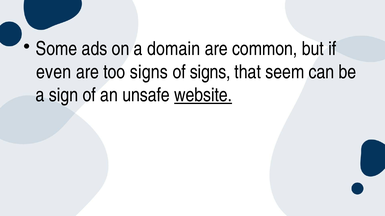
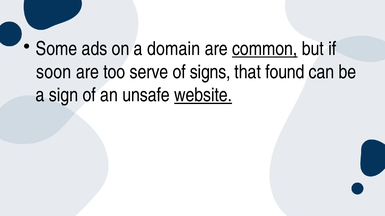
common underline: none -> present
even: even -> soon
too signs: signs -> serve
seem: seem -> found
